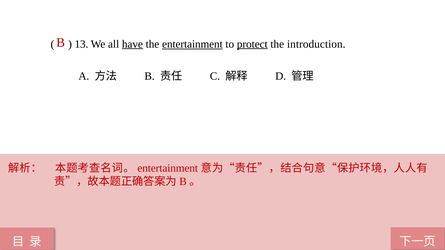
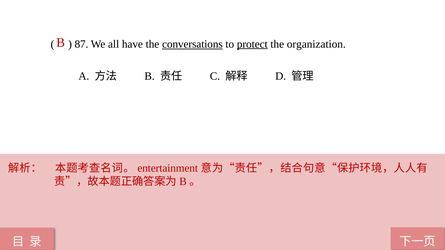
13: 13 -> 87
have underline: present -> none
the entertainment: entertainment -> conversations
introduction: introduction -> organization
